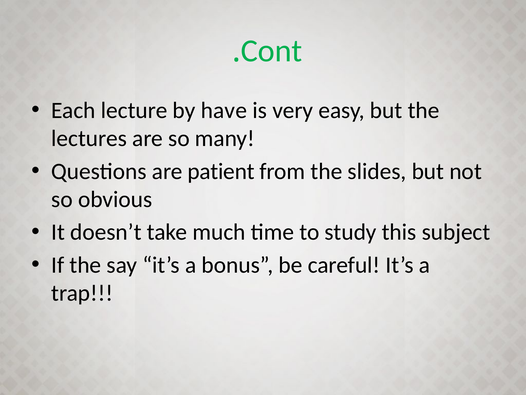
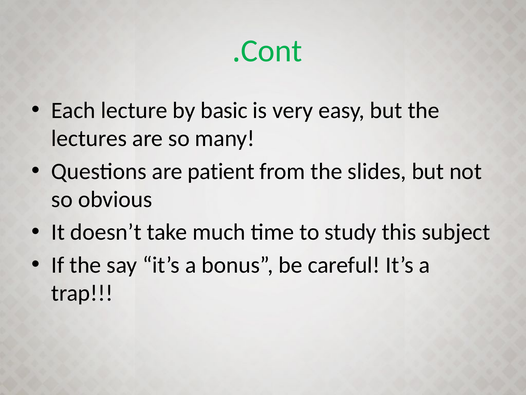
have: have -> basic
